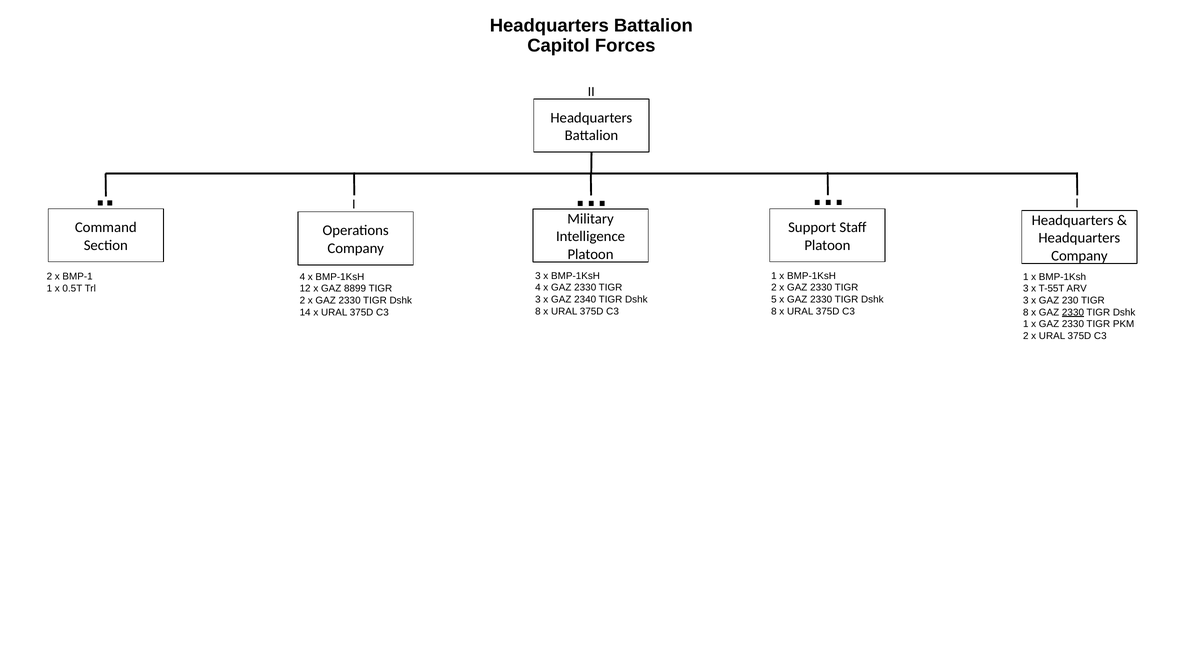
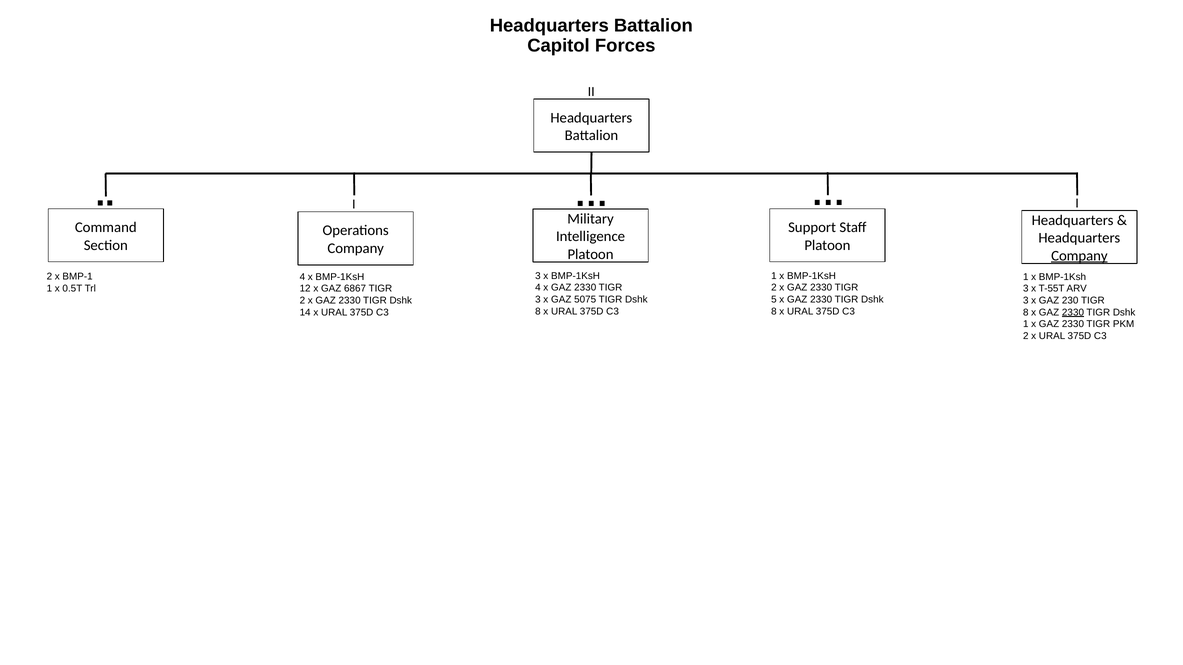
Company at (1079, 256) underline: none -> present
8899: 8899 -> 6867
2340: 2340 -> 5075
